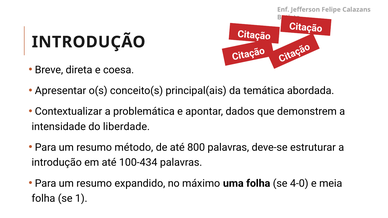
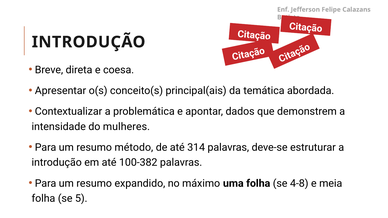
liberdade: liberdade -> mulheres
800: 800 -> 314
100-434: 100-434 -> 100-382
4-0: 4-0 -> 4-8
1: 1 -> 5
